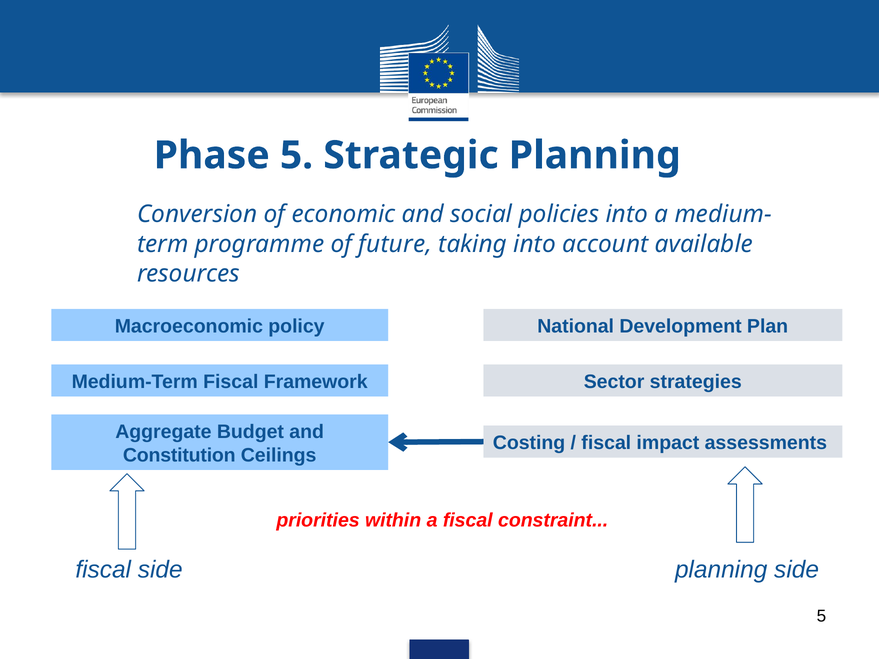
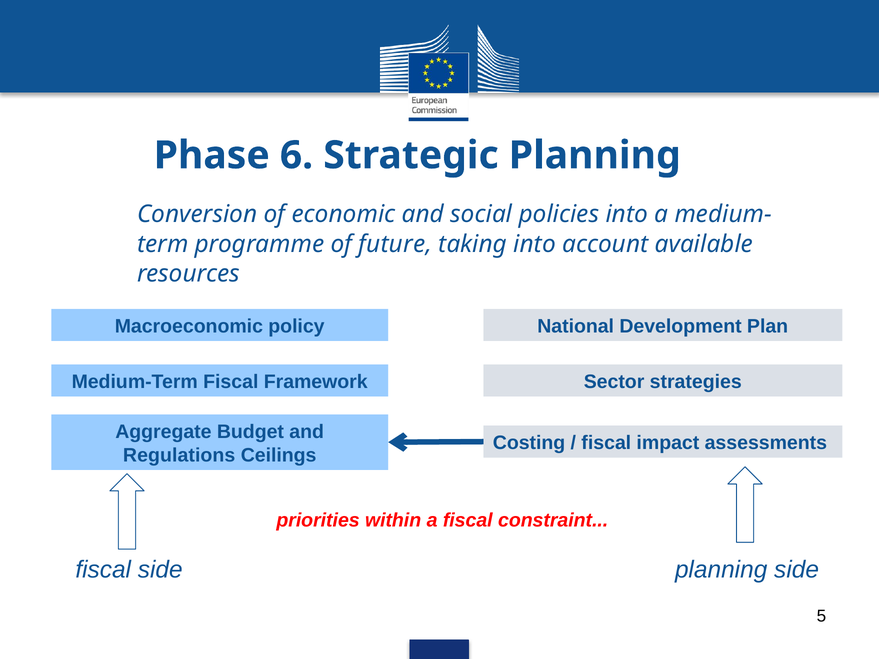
Phase 5: 5 -> 6
Constitution: Constitution -> Regulations
